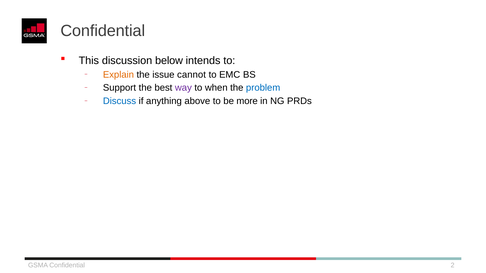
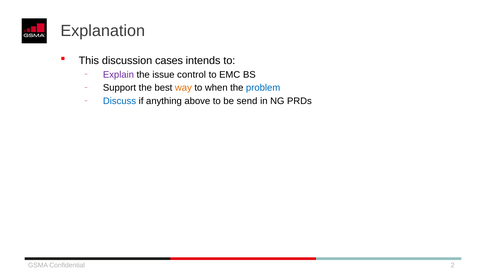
Confidential at (103, 31): Confidential -> Explanation
below: below -> cases
Explain colour: orange -> purple
cannot: cannot -> control
way colour: purple -> orange
more: more -> send
